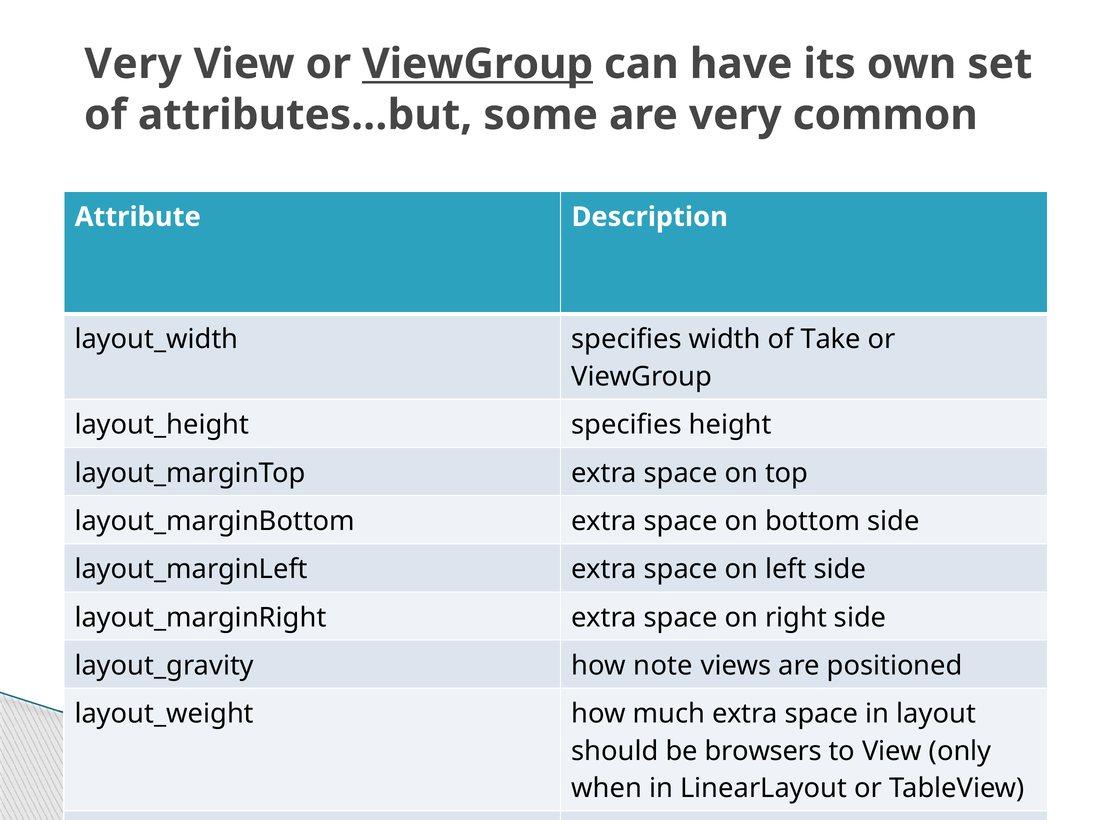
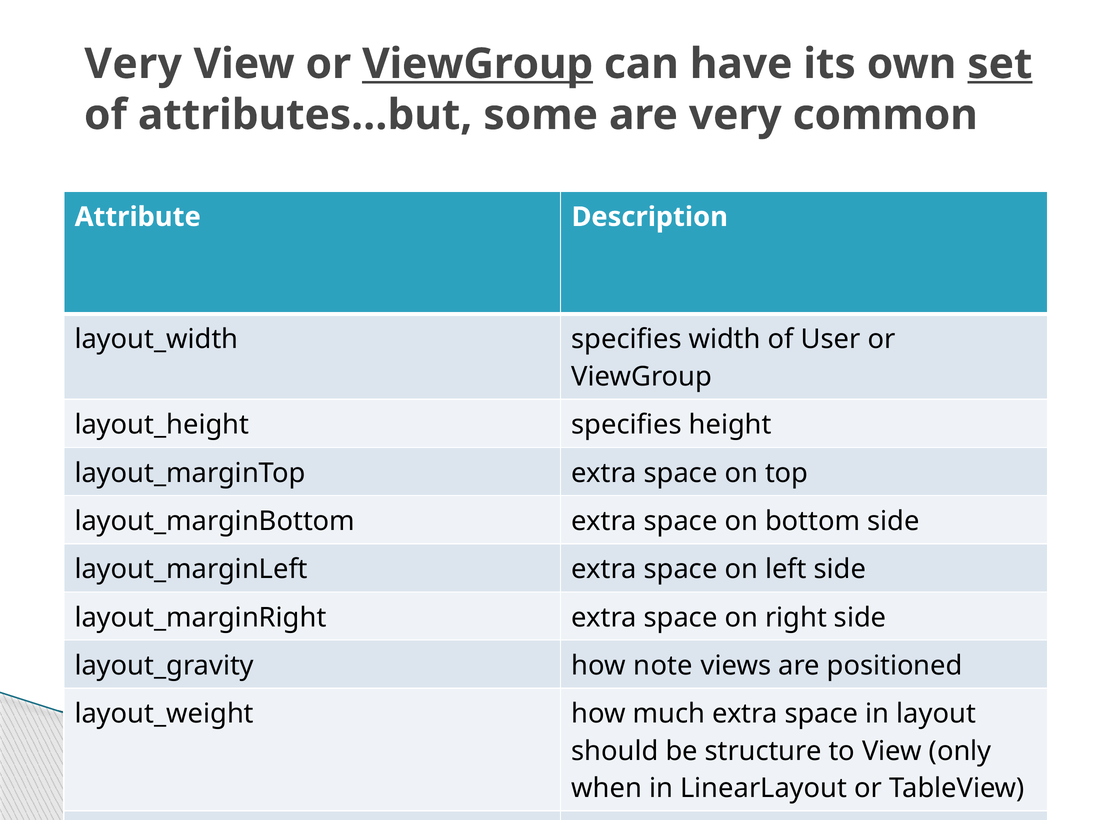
set underline: none -> present
Take: Take -> User
browsers: browsers -> structure
